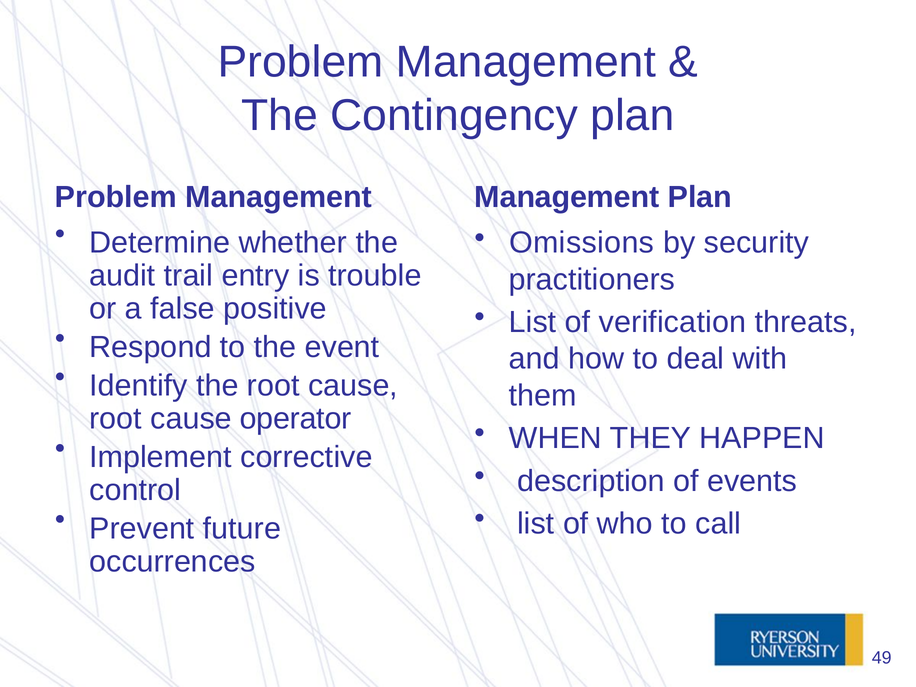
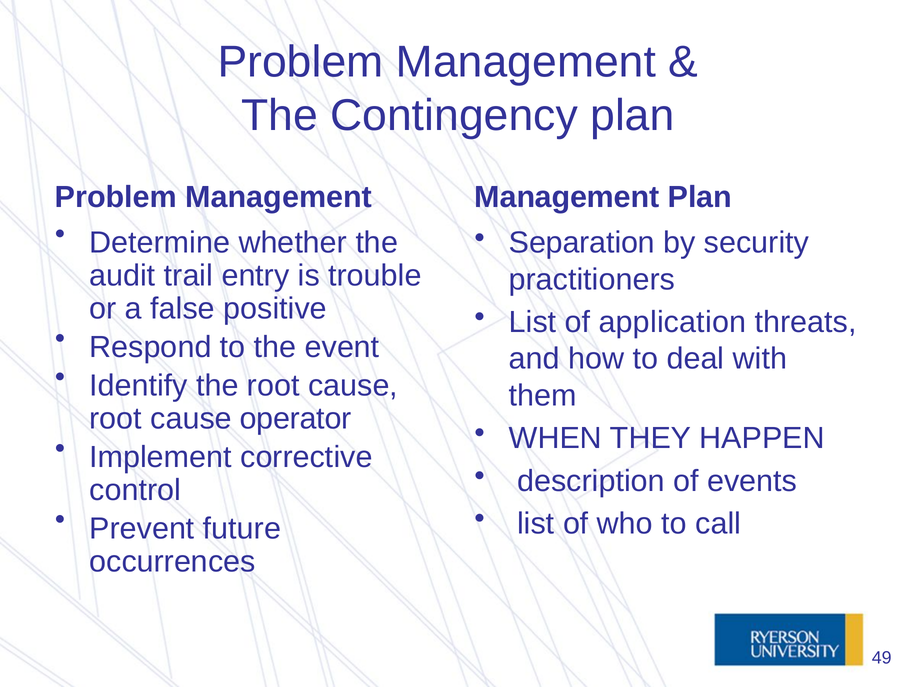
Omissions: Omissions -> Separation
verification: verification -> application
